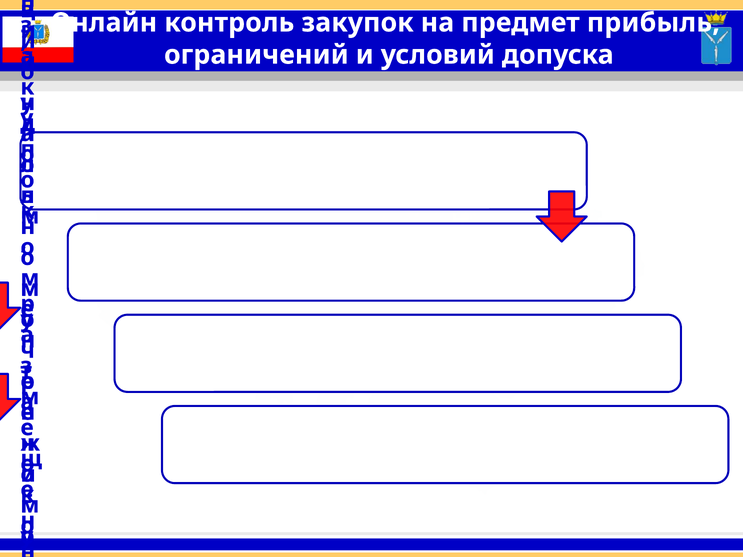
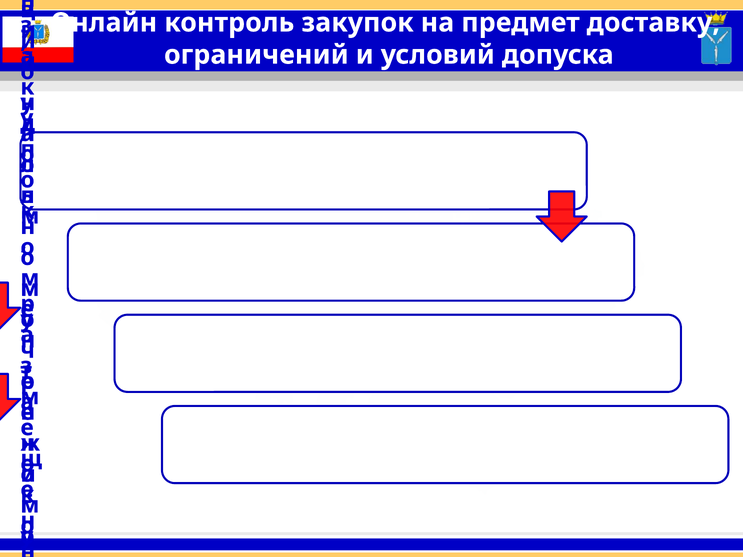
прибыль: прибыль -> доставку
